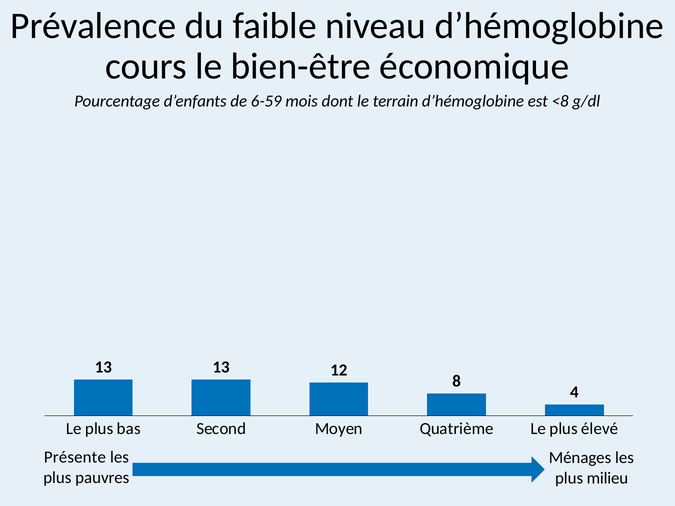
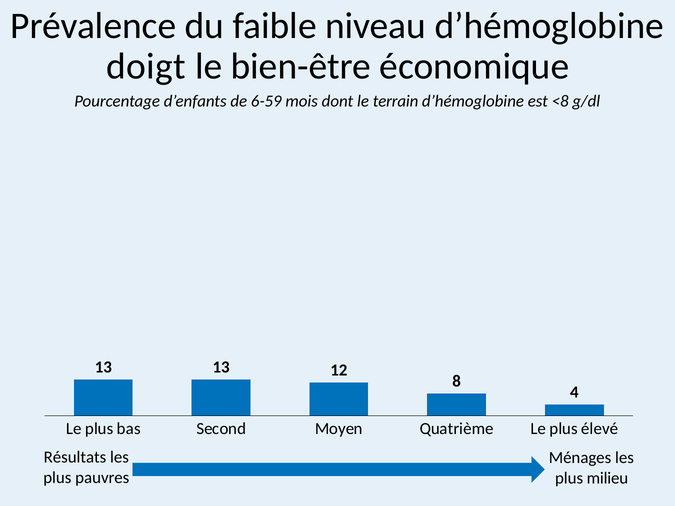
cours: cours -> doigt
Présente: Présente -> Résultats
